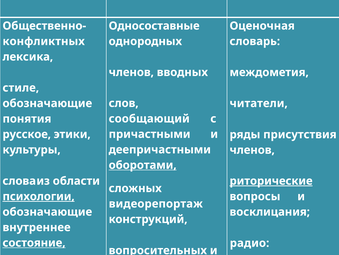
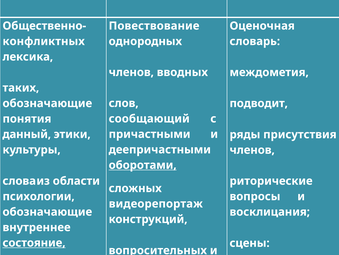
Односоставные: Односоставные -> Повествование
стиле: стиле -> таких
читатели: читатели -> подводит
русское: русское -> данный
риторические underline: present -> none
психологии underline: present -> none
радио: радио -> сцены
